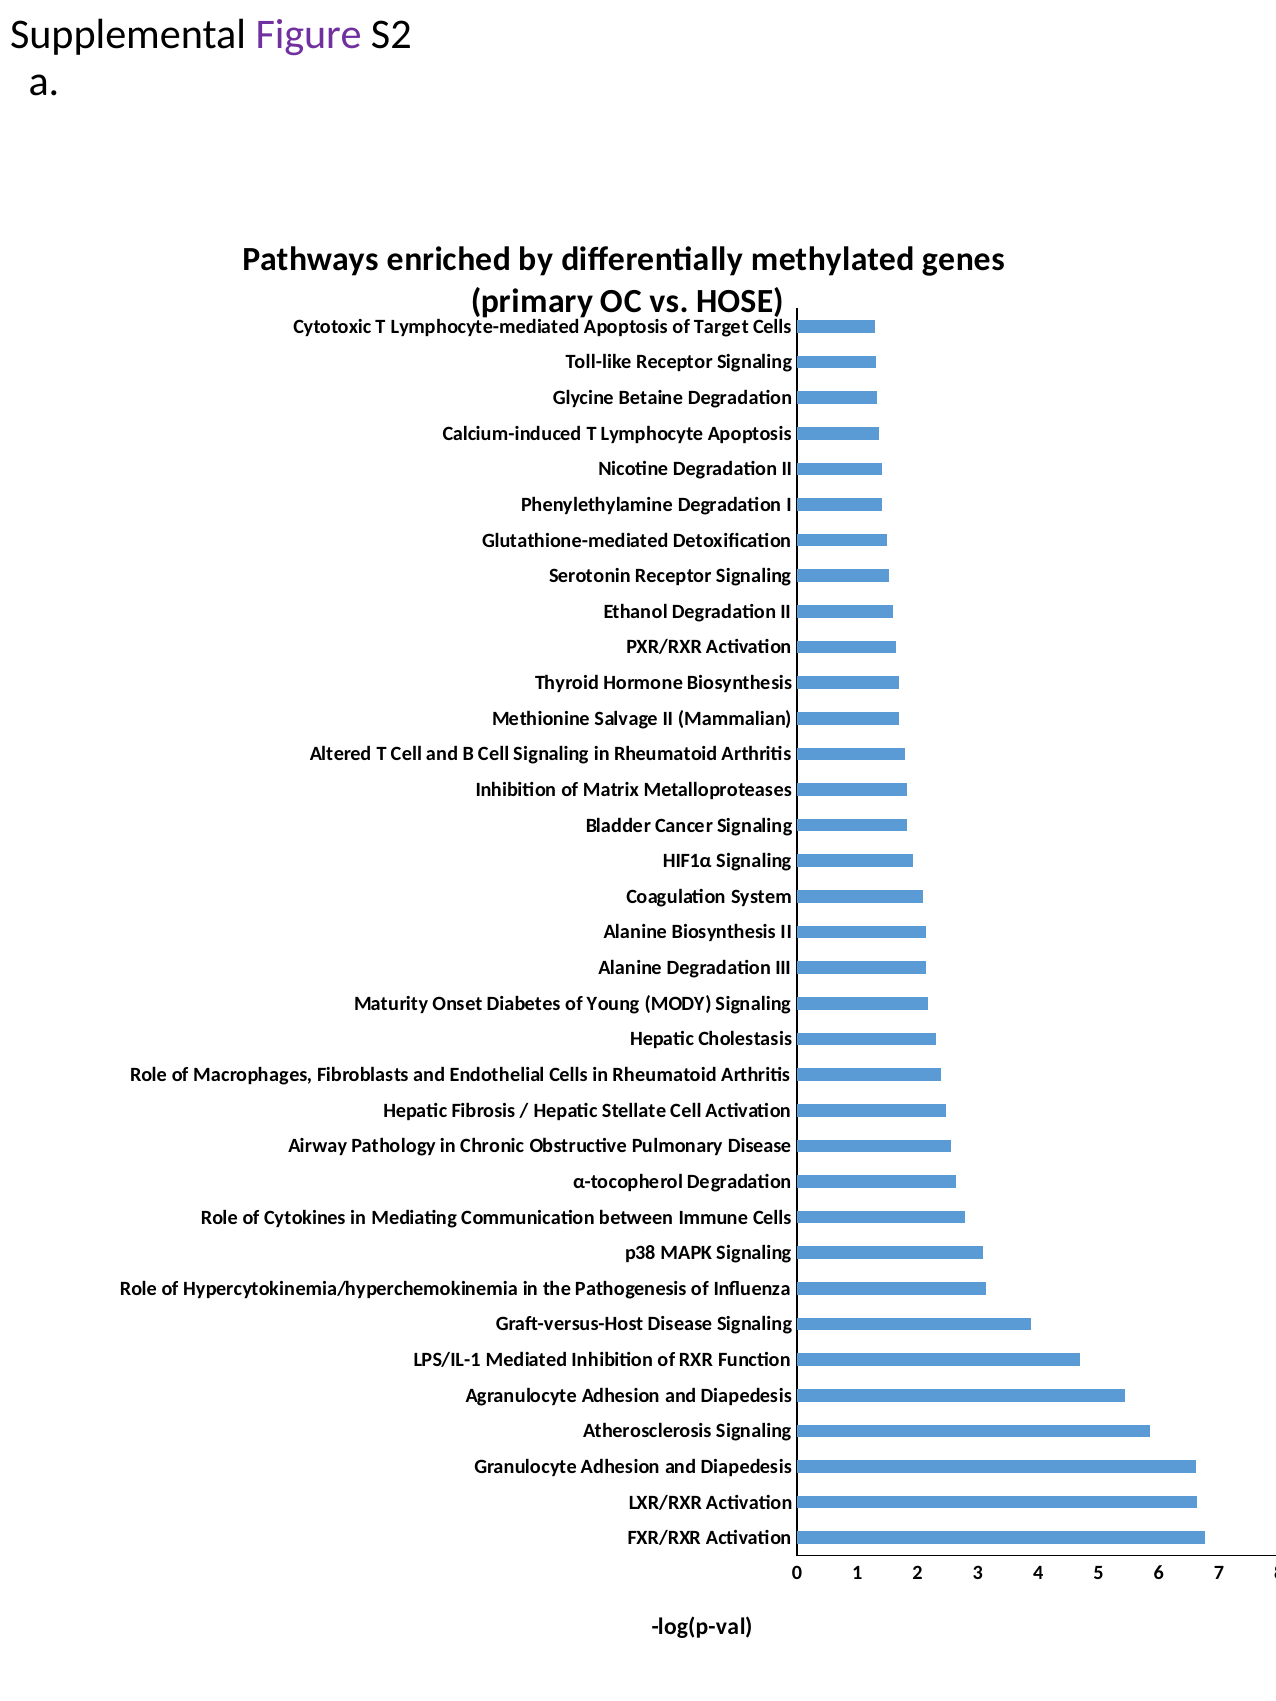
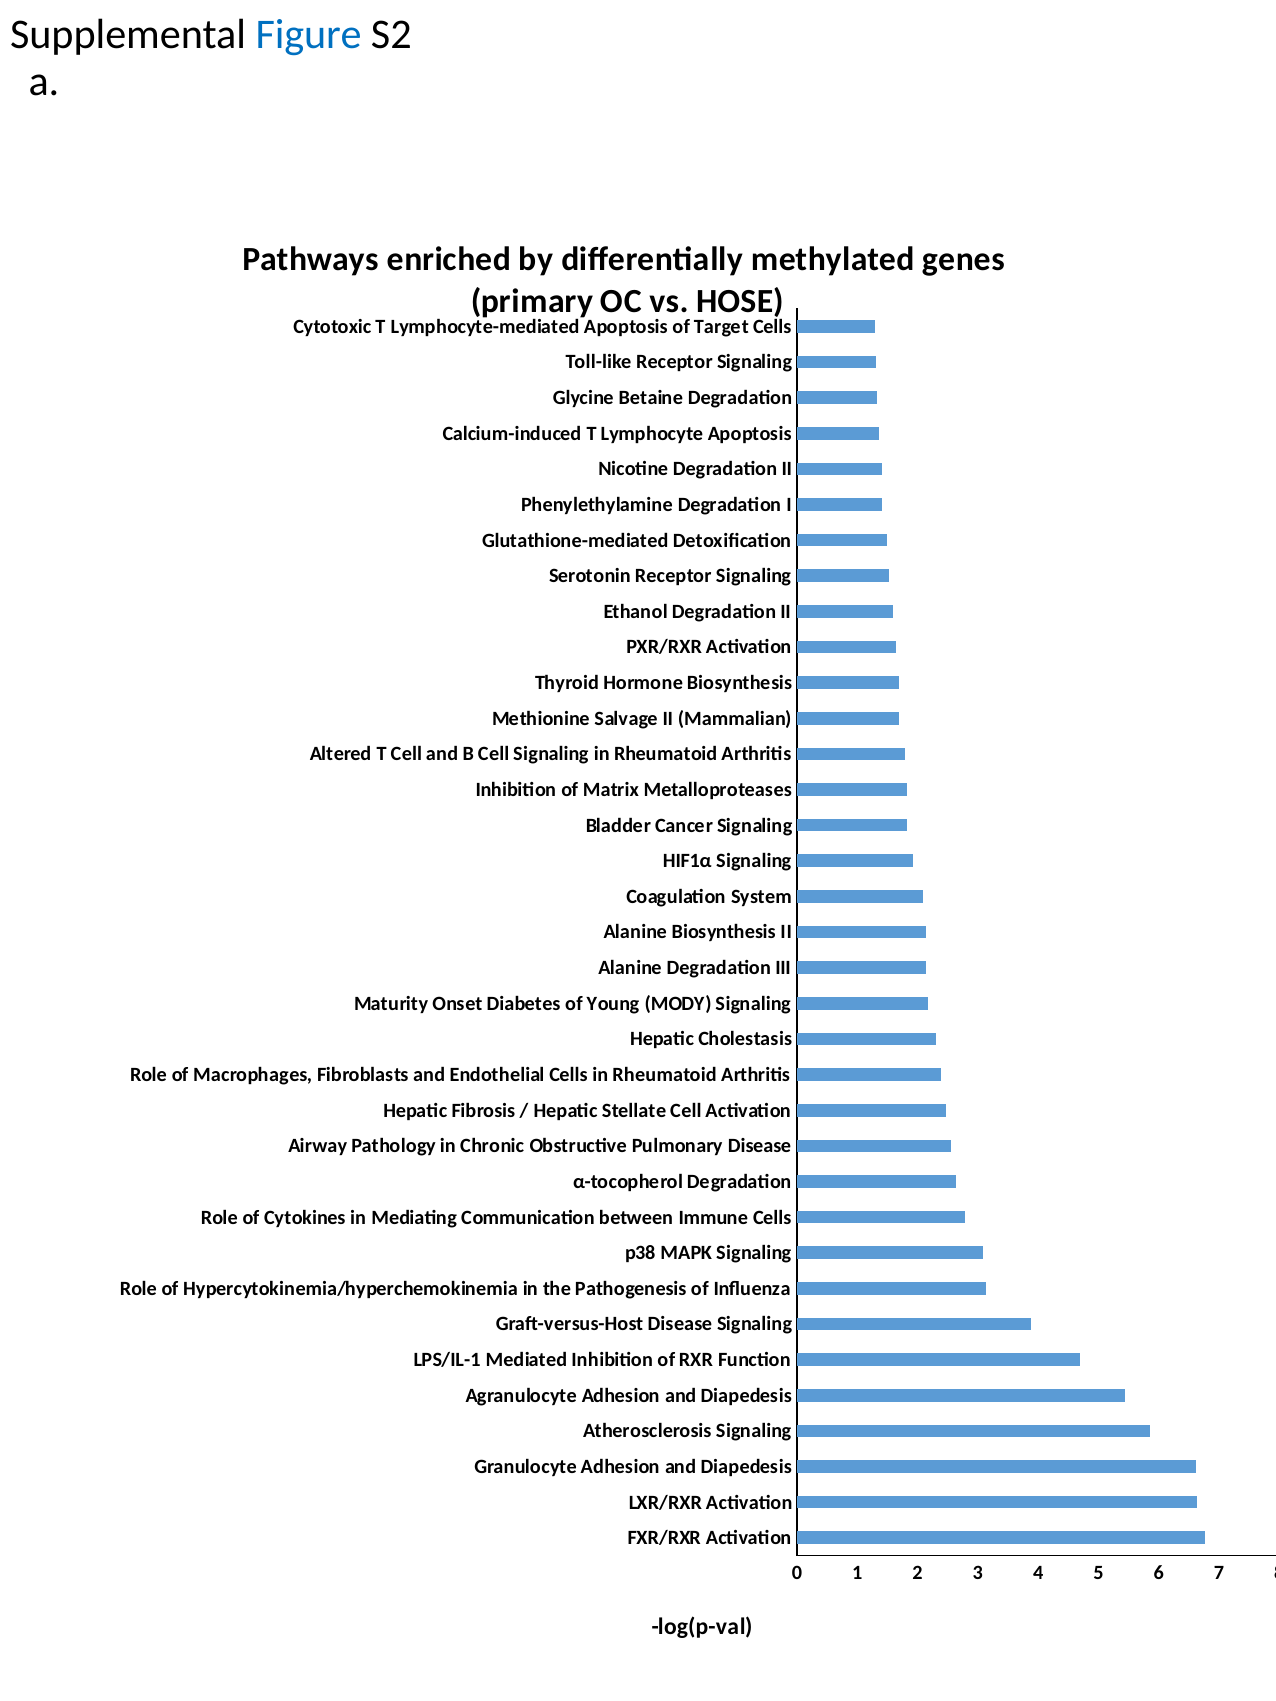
Figure colour: purple -> blue
